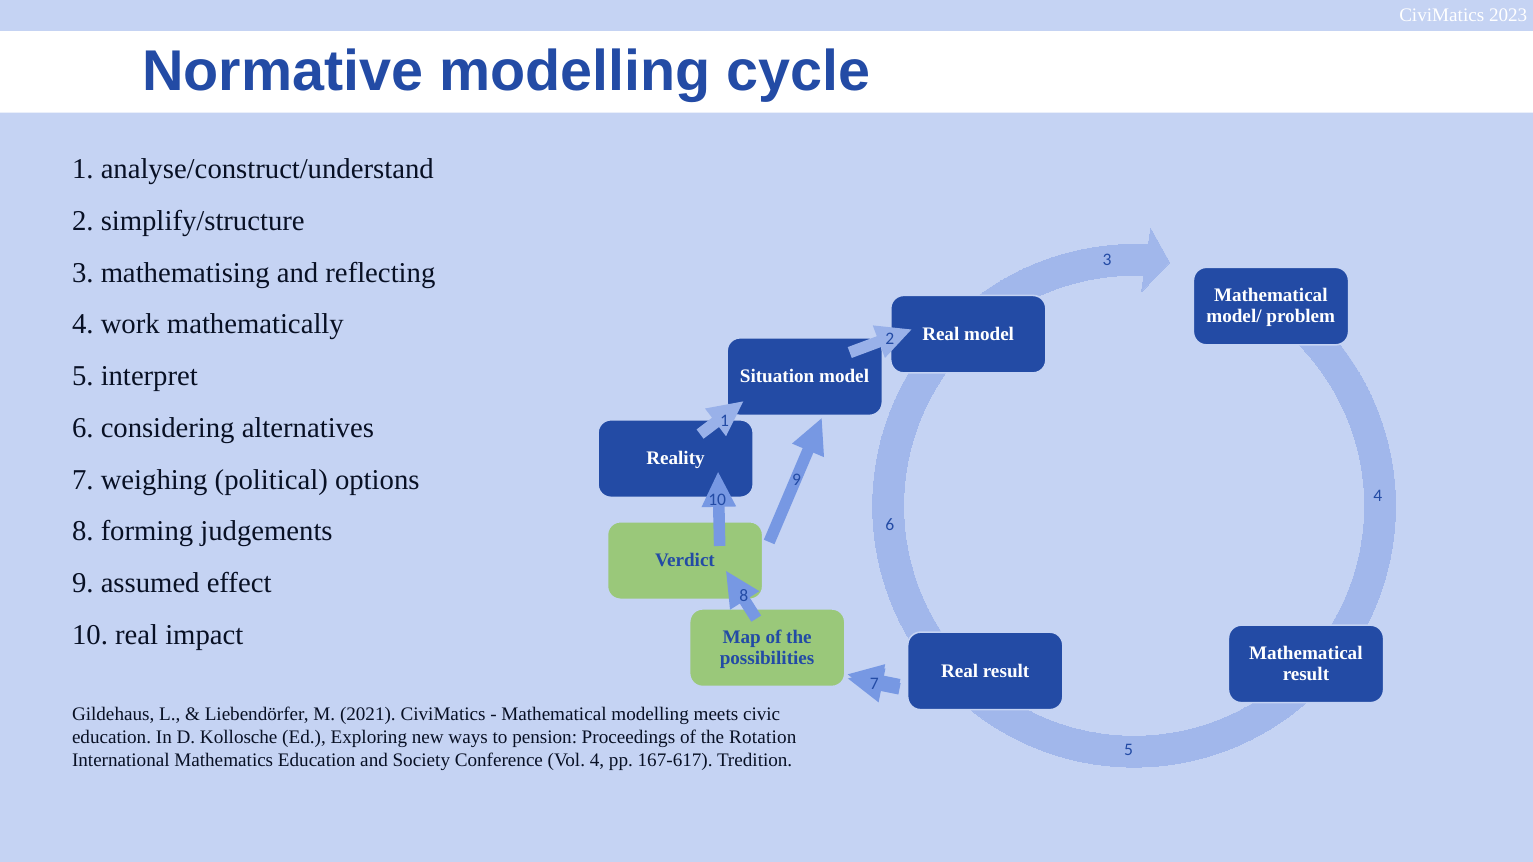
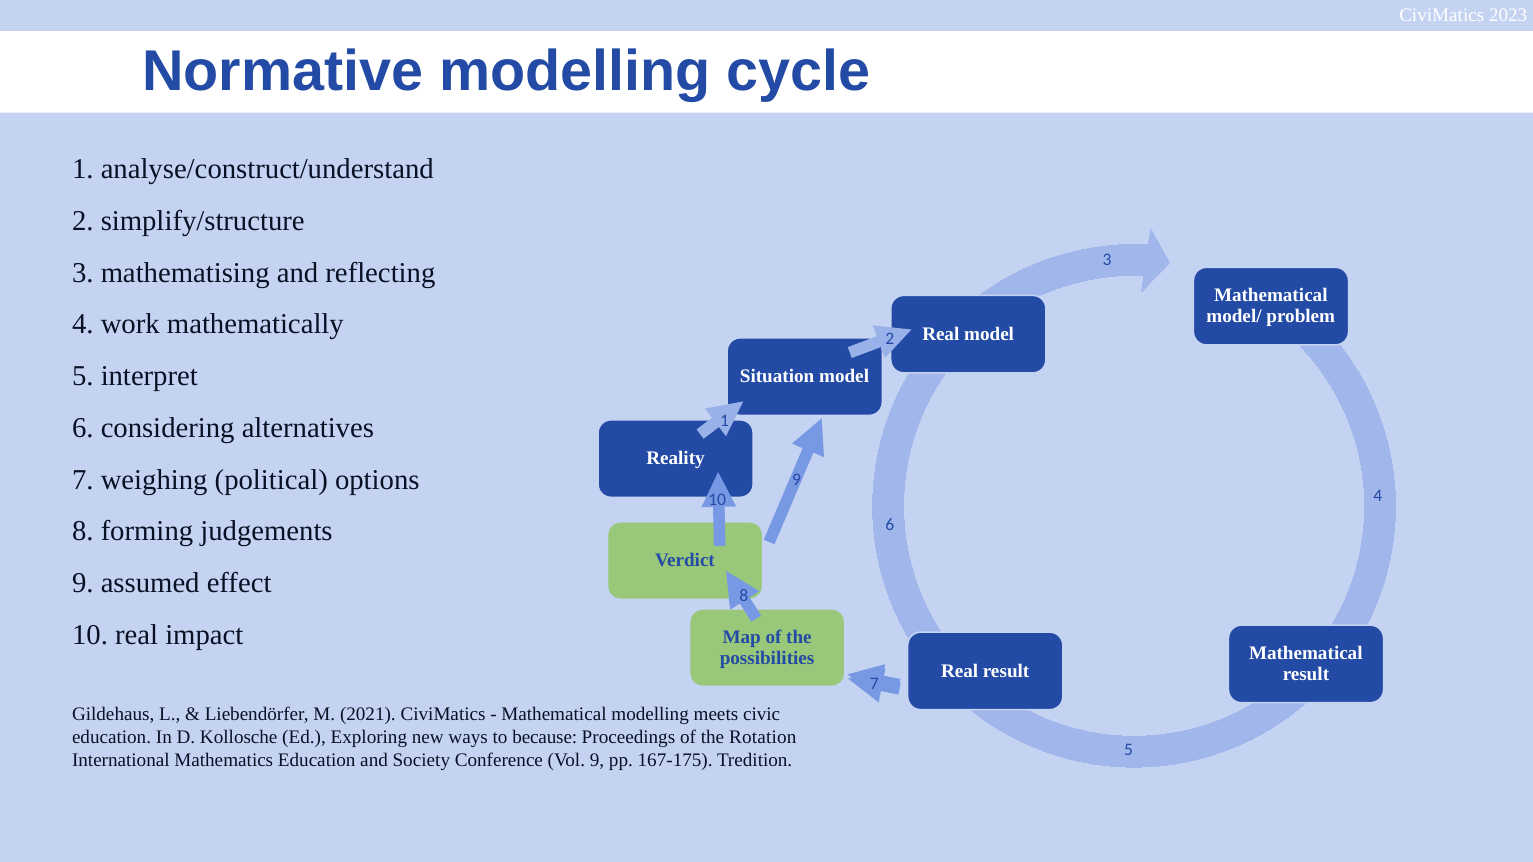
pension: pension -> because
Vol 4: 4 -> 9
167-617: 167-617 -> 167-175
